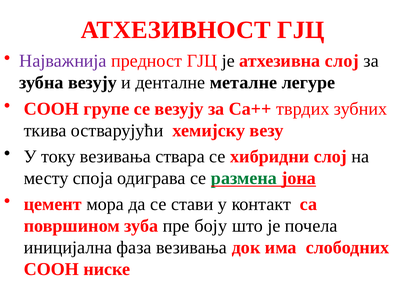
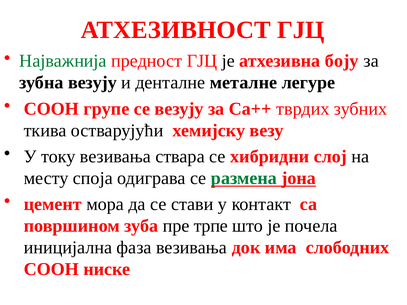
Најважнија colour: purple -> green
атхезивна слој: слој -> боју
боју: боју -> трпе
